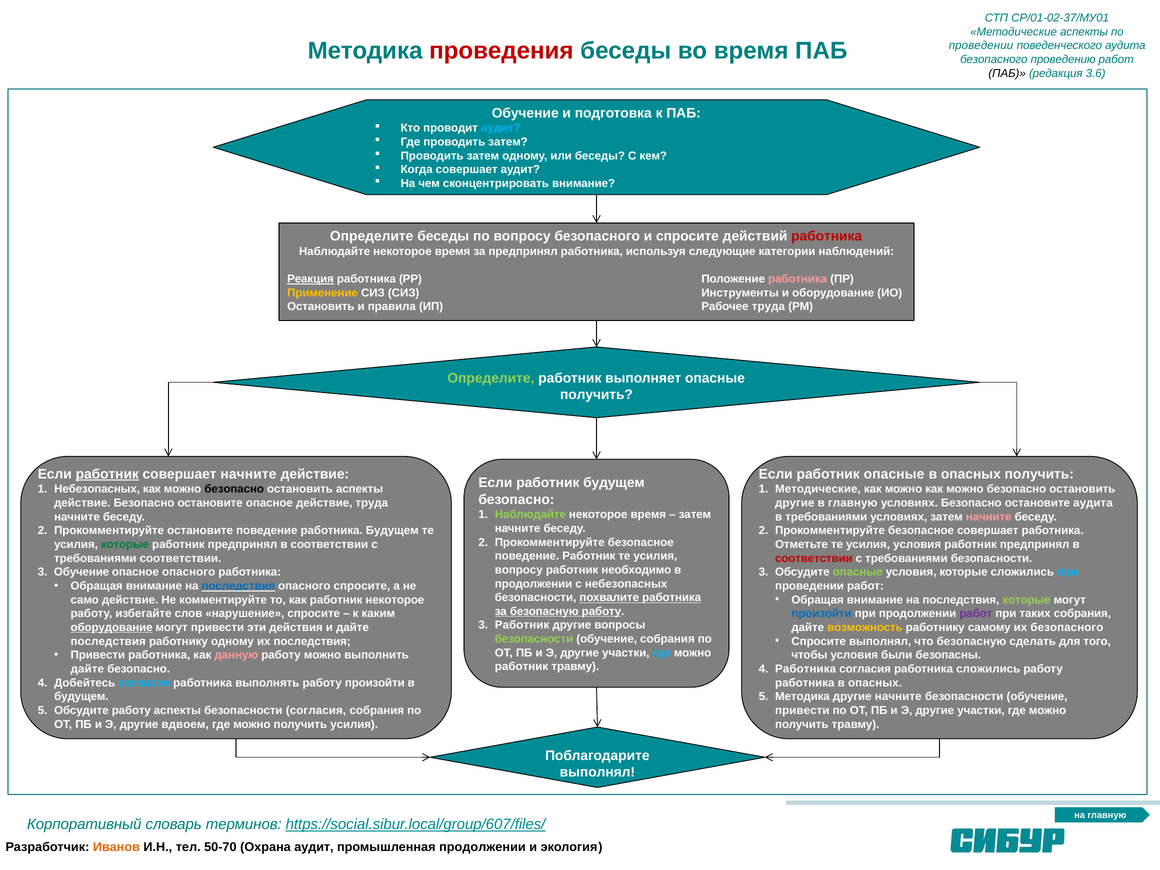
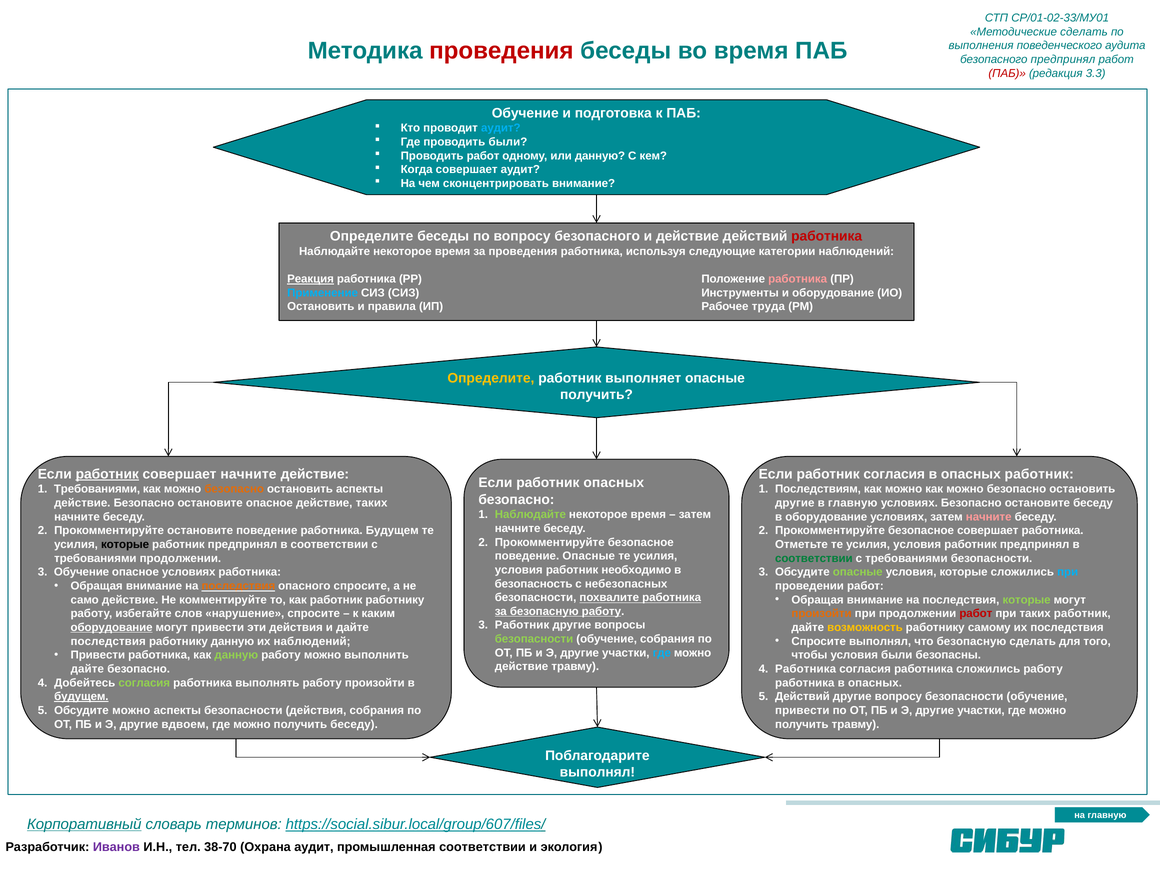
СР/01-02-37/МУ01: СР/01-02-37/МУ01 -> СР/01-02-33/МУ01
Методические аспекты: аспекты -> сделать
проведении at (981, 46): проведении -> выполнения
безопасного проведению: проведению -> предпринял
ПАБ at (1007, 73) colour: black -> red
3.6: 3.6 -> 3.3
Где проводить затем: затем -> были
затем at (483, 156): затем -> работ
или беседы: беседы -> данную
и спросите: спросите -> действие
за предпринял: предпринял -> проведения
Применение colour: yellow -> light blue
Определите at (491, 378) colour: light green -> yellow
работник опасные: опасные -> согласия
опасных получить: получить -> работник
работник будущем: будущем -> опасных
Небезопасных at (97, 489): Небезопасных -> Требованиями
безопасно at (234, 489) colour: black -> orange
Методические at (818, 489): Методические -> Последствиям
действие труда: труда -> таких
остановите аудита: аудита -> беседу
в требованиями: требованиями -> оборудование
которые at (125, 544) colour: green -> black
поведение Работник: Работник -> Опасные
требованиями соответствии: соответствии -> продолжении
соответствии at (814, 558) colour: red -> green
вопросу at (519, 570): вопросу -> условия
опасное опасного: опасного -> условиях
продолжении at (534, 584): продолжении -> безопасность
последствия at (238, 586) colour: blue -> orange
работник некоторое: некоторое -> работнику
произойти at (822, 614) colour: blue -> orange
работ at (976, 614) colour: purple -> red
таких собрания: собрания -> работник
их безопасного: безопасного -> последствия
работнику одному: одному -> данную
их последствия: последствия -> наблюдений
данную at (236, 655) colour: pink -> light green
работник at (522, 667): работник -> действие
согласия at (144, 683) colour: light blue -> light green
будущем at (81, 697) underline: none -> present
Методика at (802, 697): Методика -> Действий
другие начните: начните -> вопросу
Обсудите работу: работу -> можно
безопасности согласия: согласия -> действия
получить усилия: усилия -> беседу
Корпоративный underline: none -> present
Иванов colour: orange -> purple
50-70: 50-70 -> 38-70
промышленная продолжении: продолжении -> соответствии
